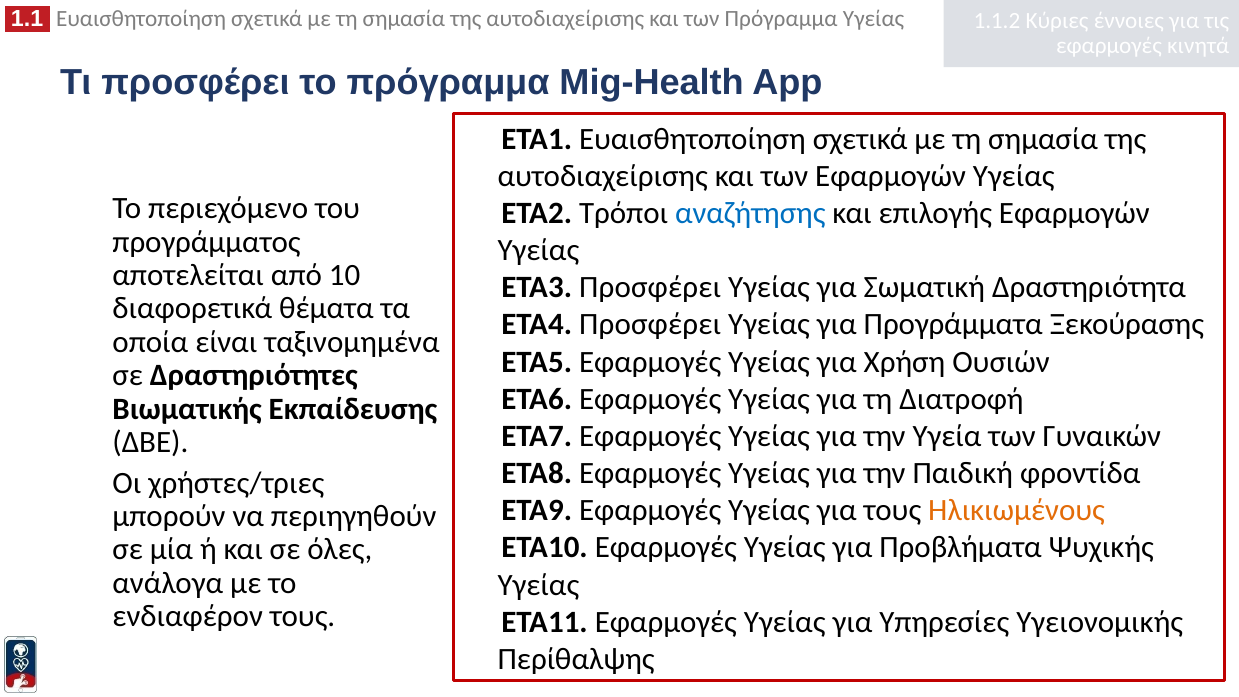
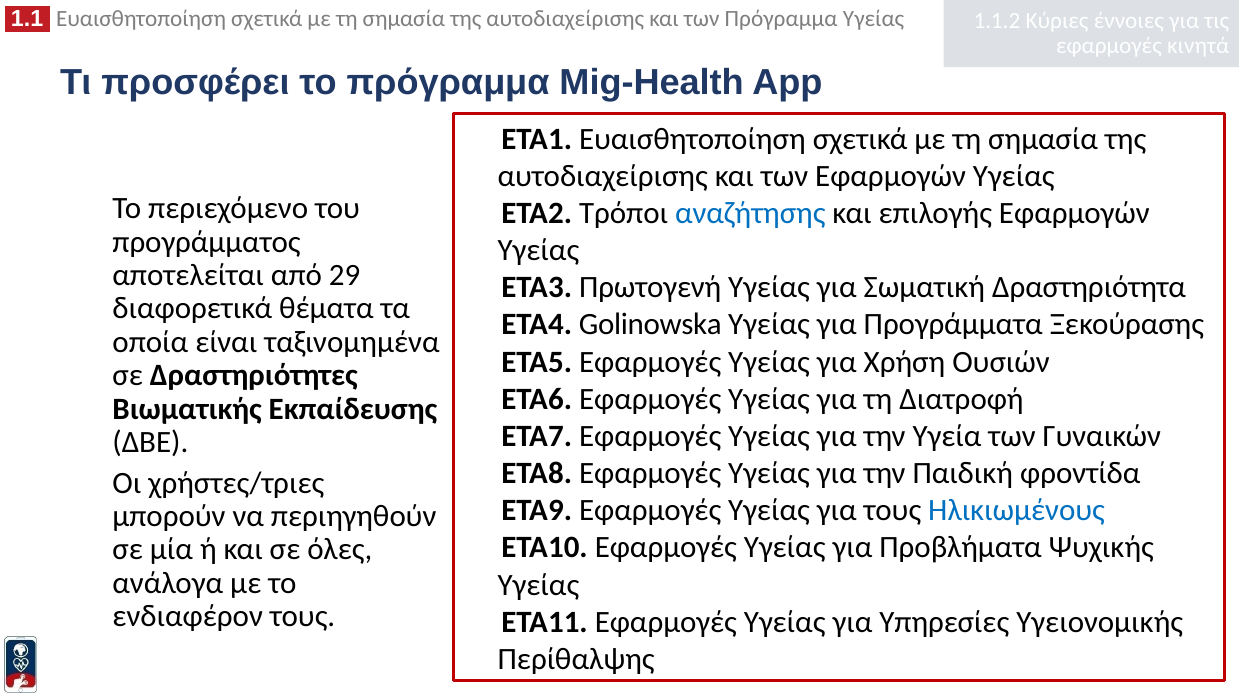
10: 10 -> 29
Προσφέρει at (650, 287): Προσφέρει -> Πρωτογενή
Προσφέρει at (650, 325): Προσφέρει -> Golinowska
Ηλικιωμένους colour: orange -> blue
